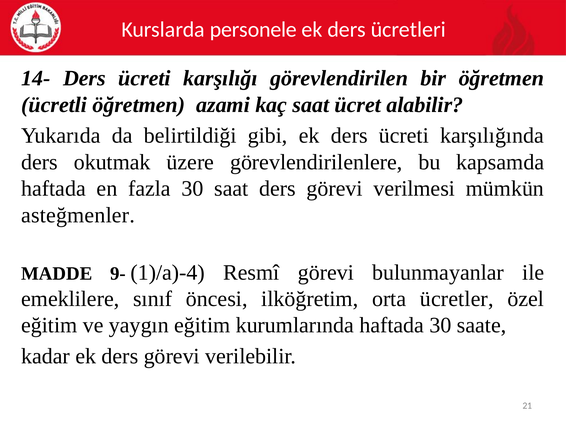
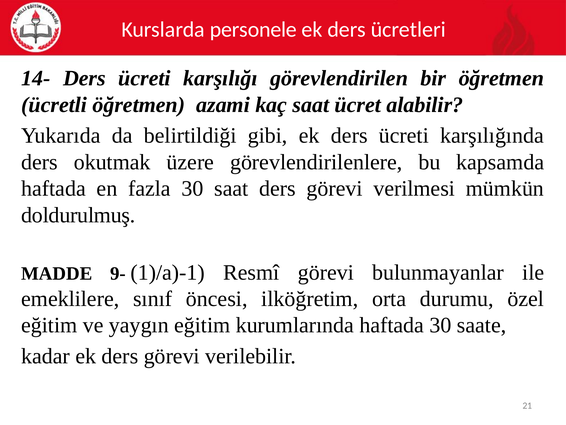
asteğmenler: asteğmenler -> doldurulmuş
1)/a)-4: 1)/a)-4 -> 1)/a)-1
ücretler: ücretler -> durumu
